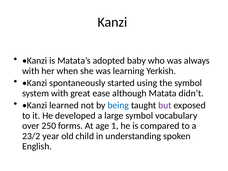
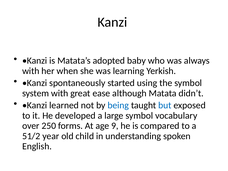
but colour: purple -> blue
1: 1 -> 9
23/2: 23/2 -> 51/2
